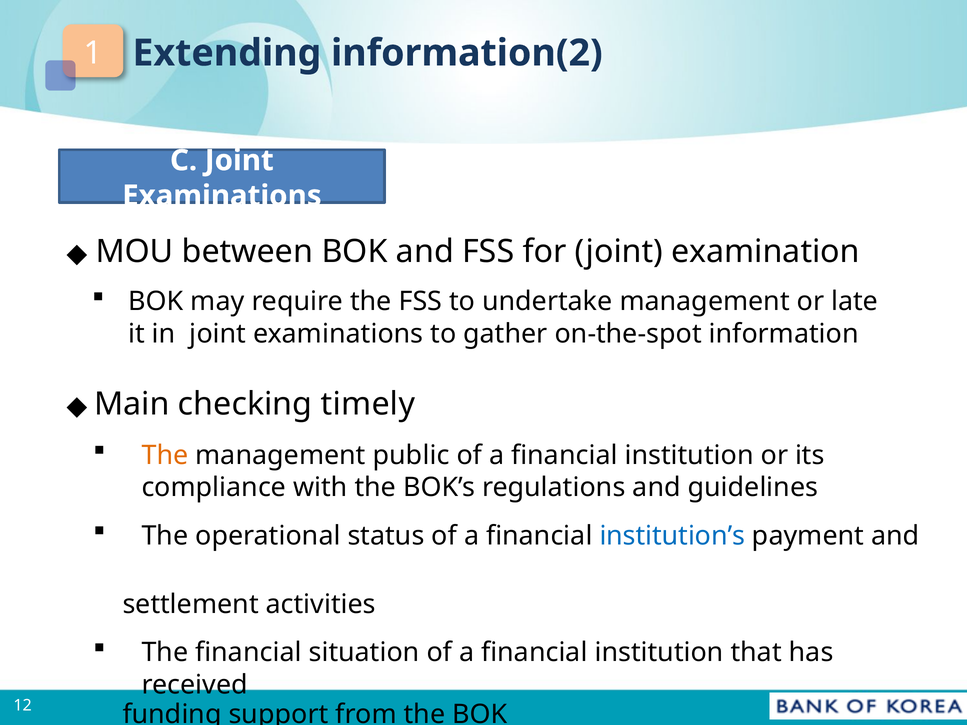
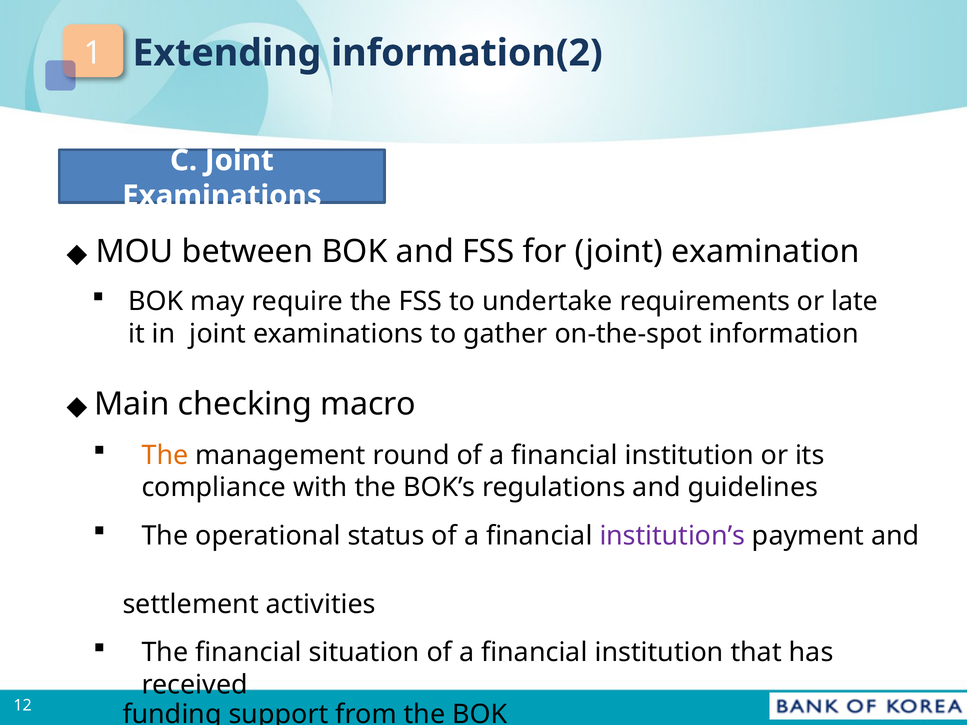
undertake management: management -> requirements
timely: timely -> macro
public: public -> round
institution’s colour: blue -> purple
